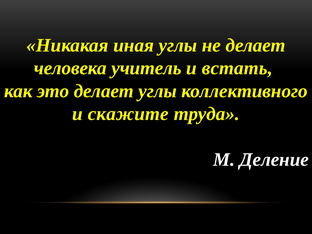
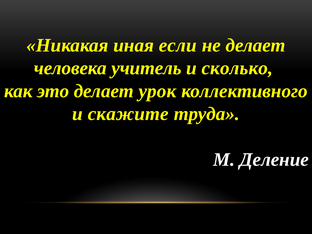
иная углы: углы -> если
встать: встать -> сколько
делает углы: углы -> урок
